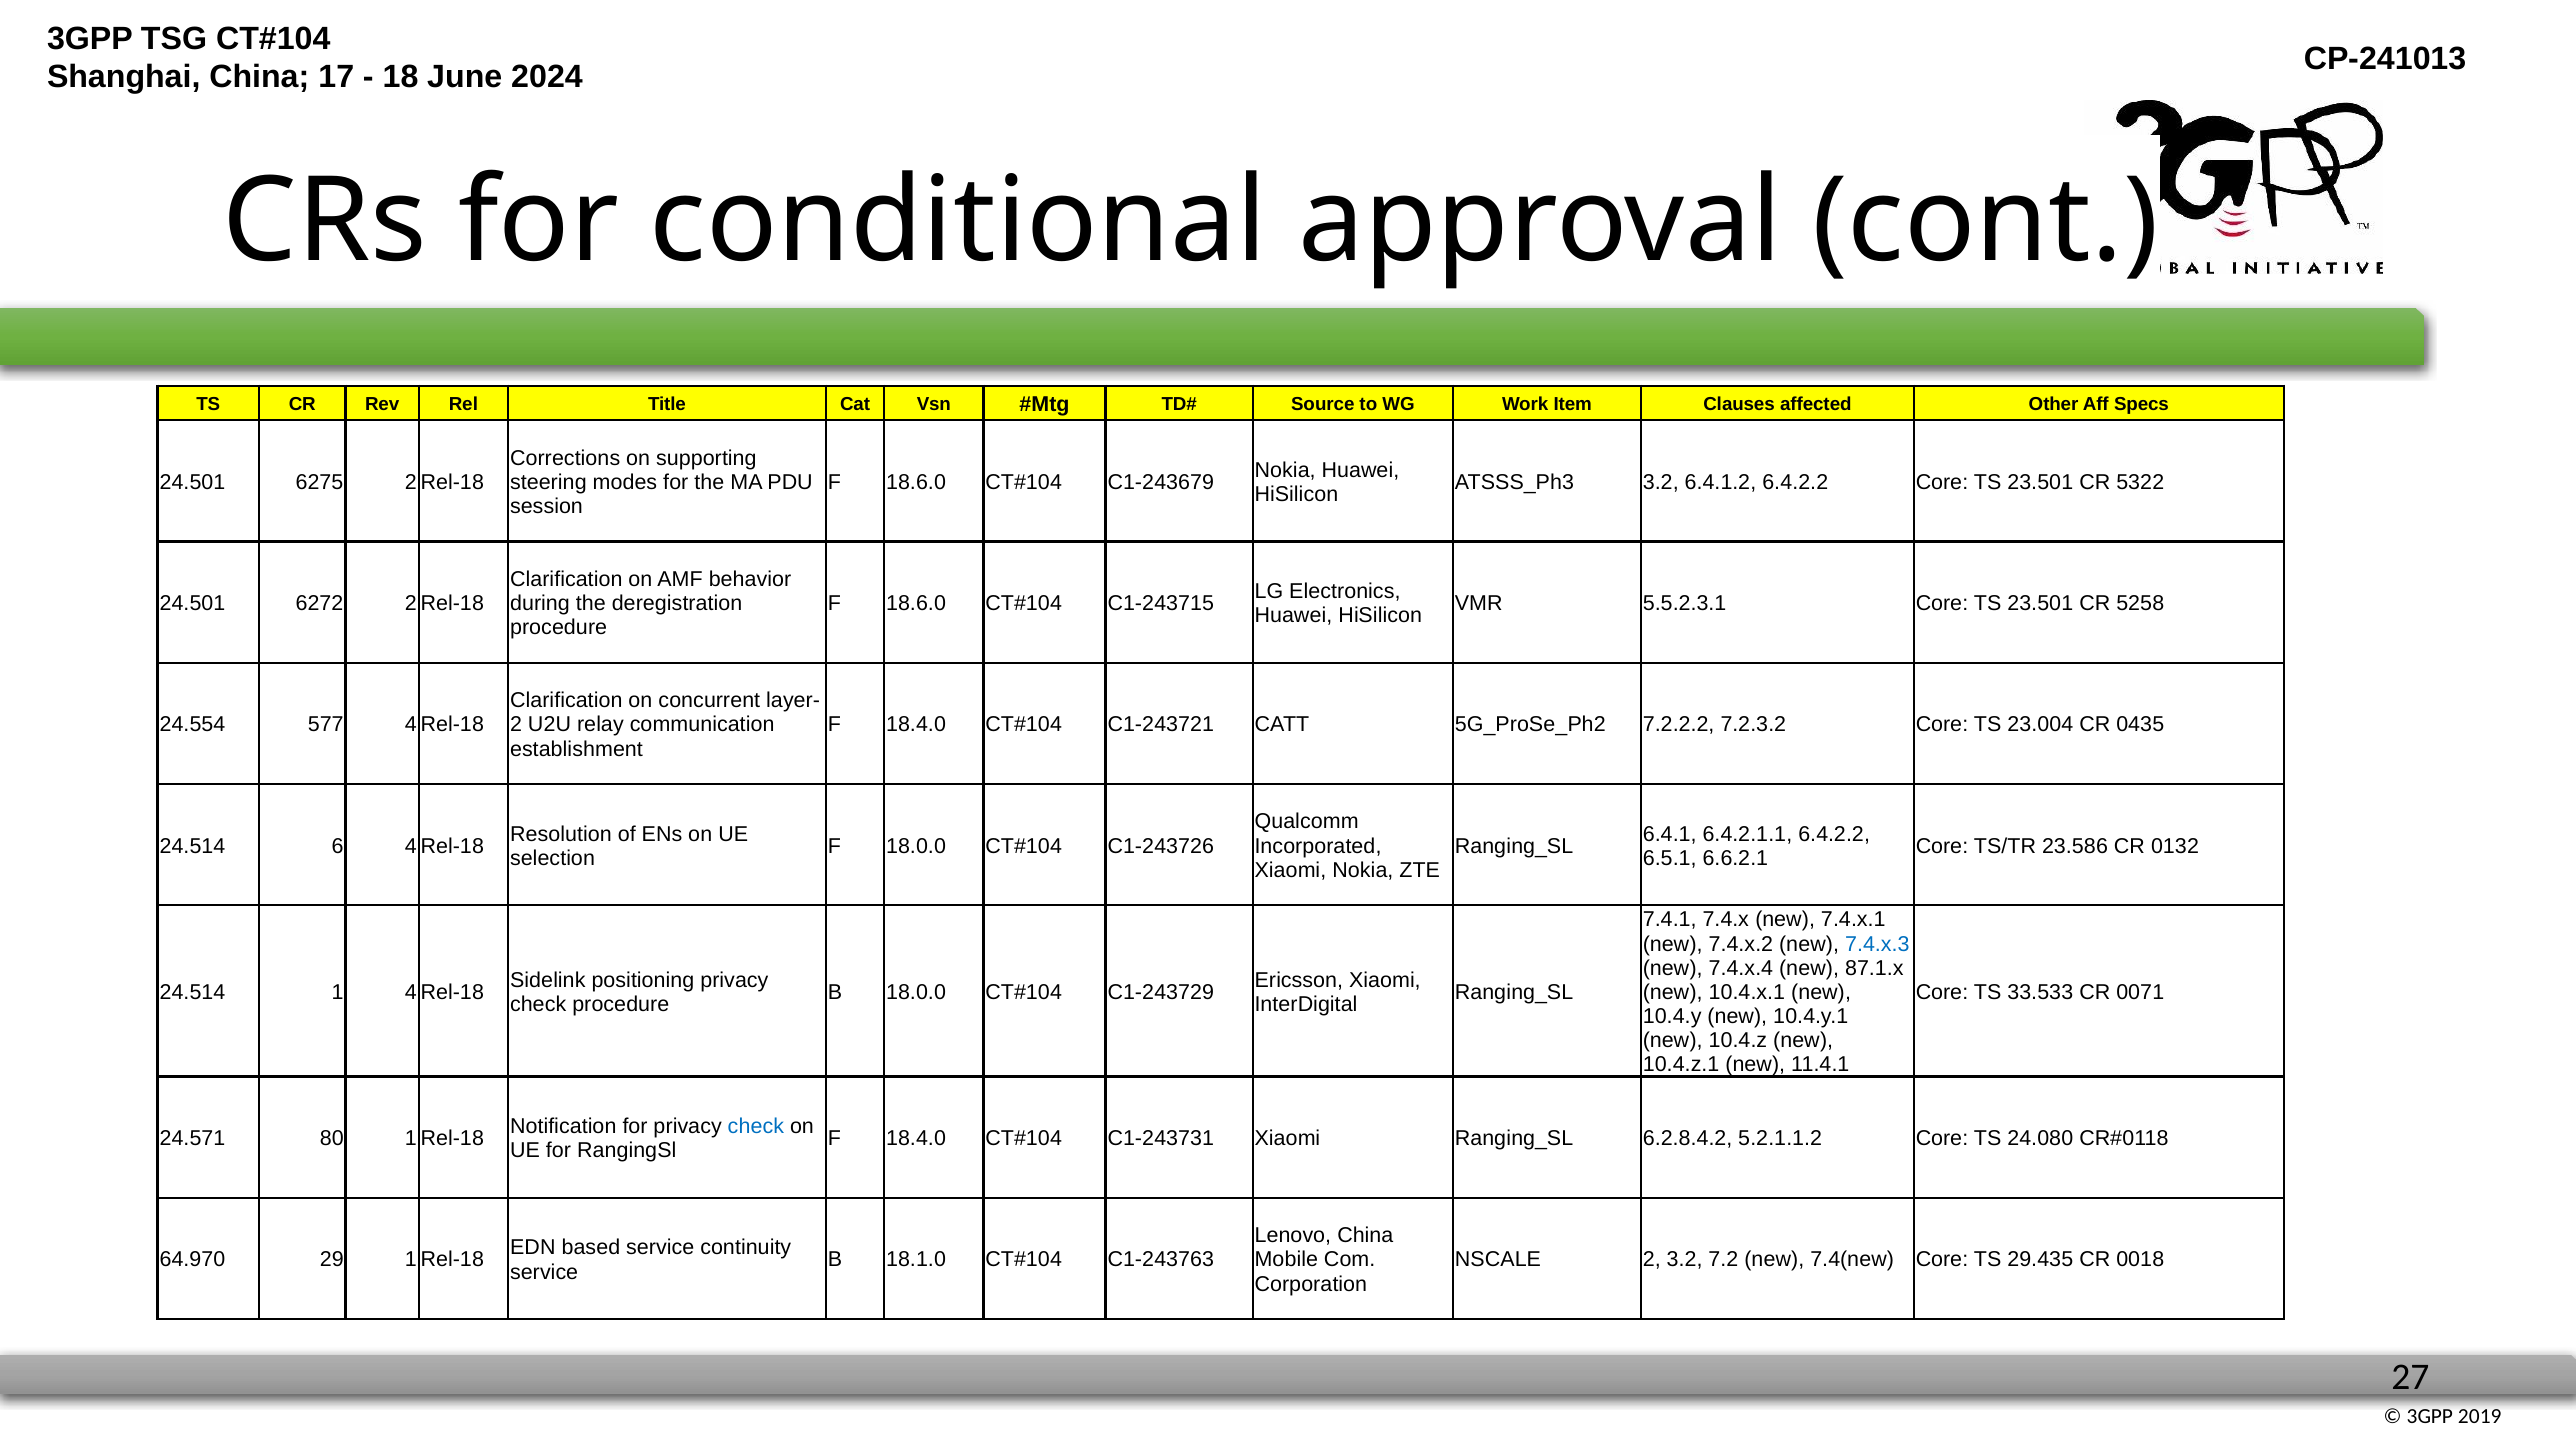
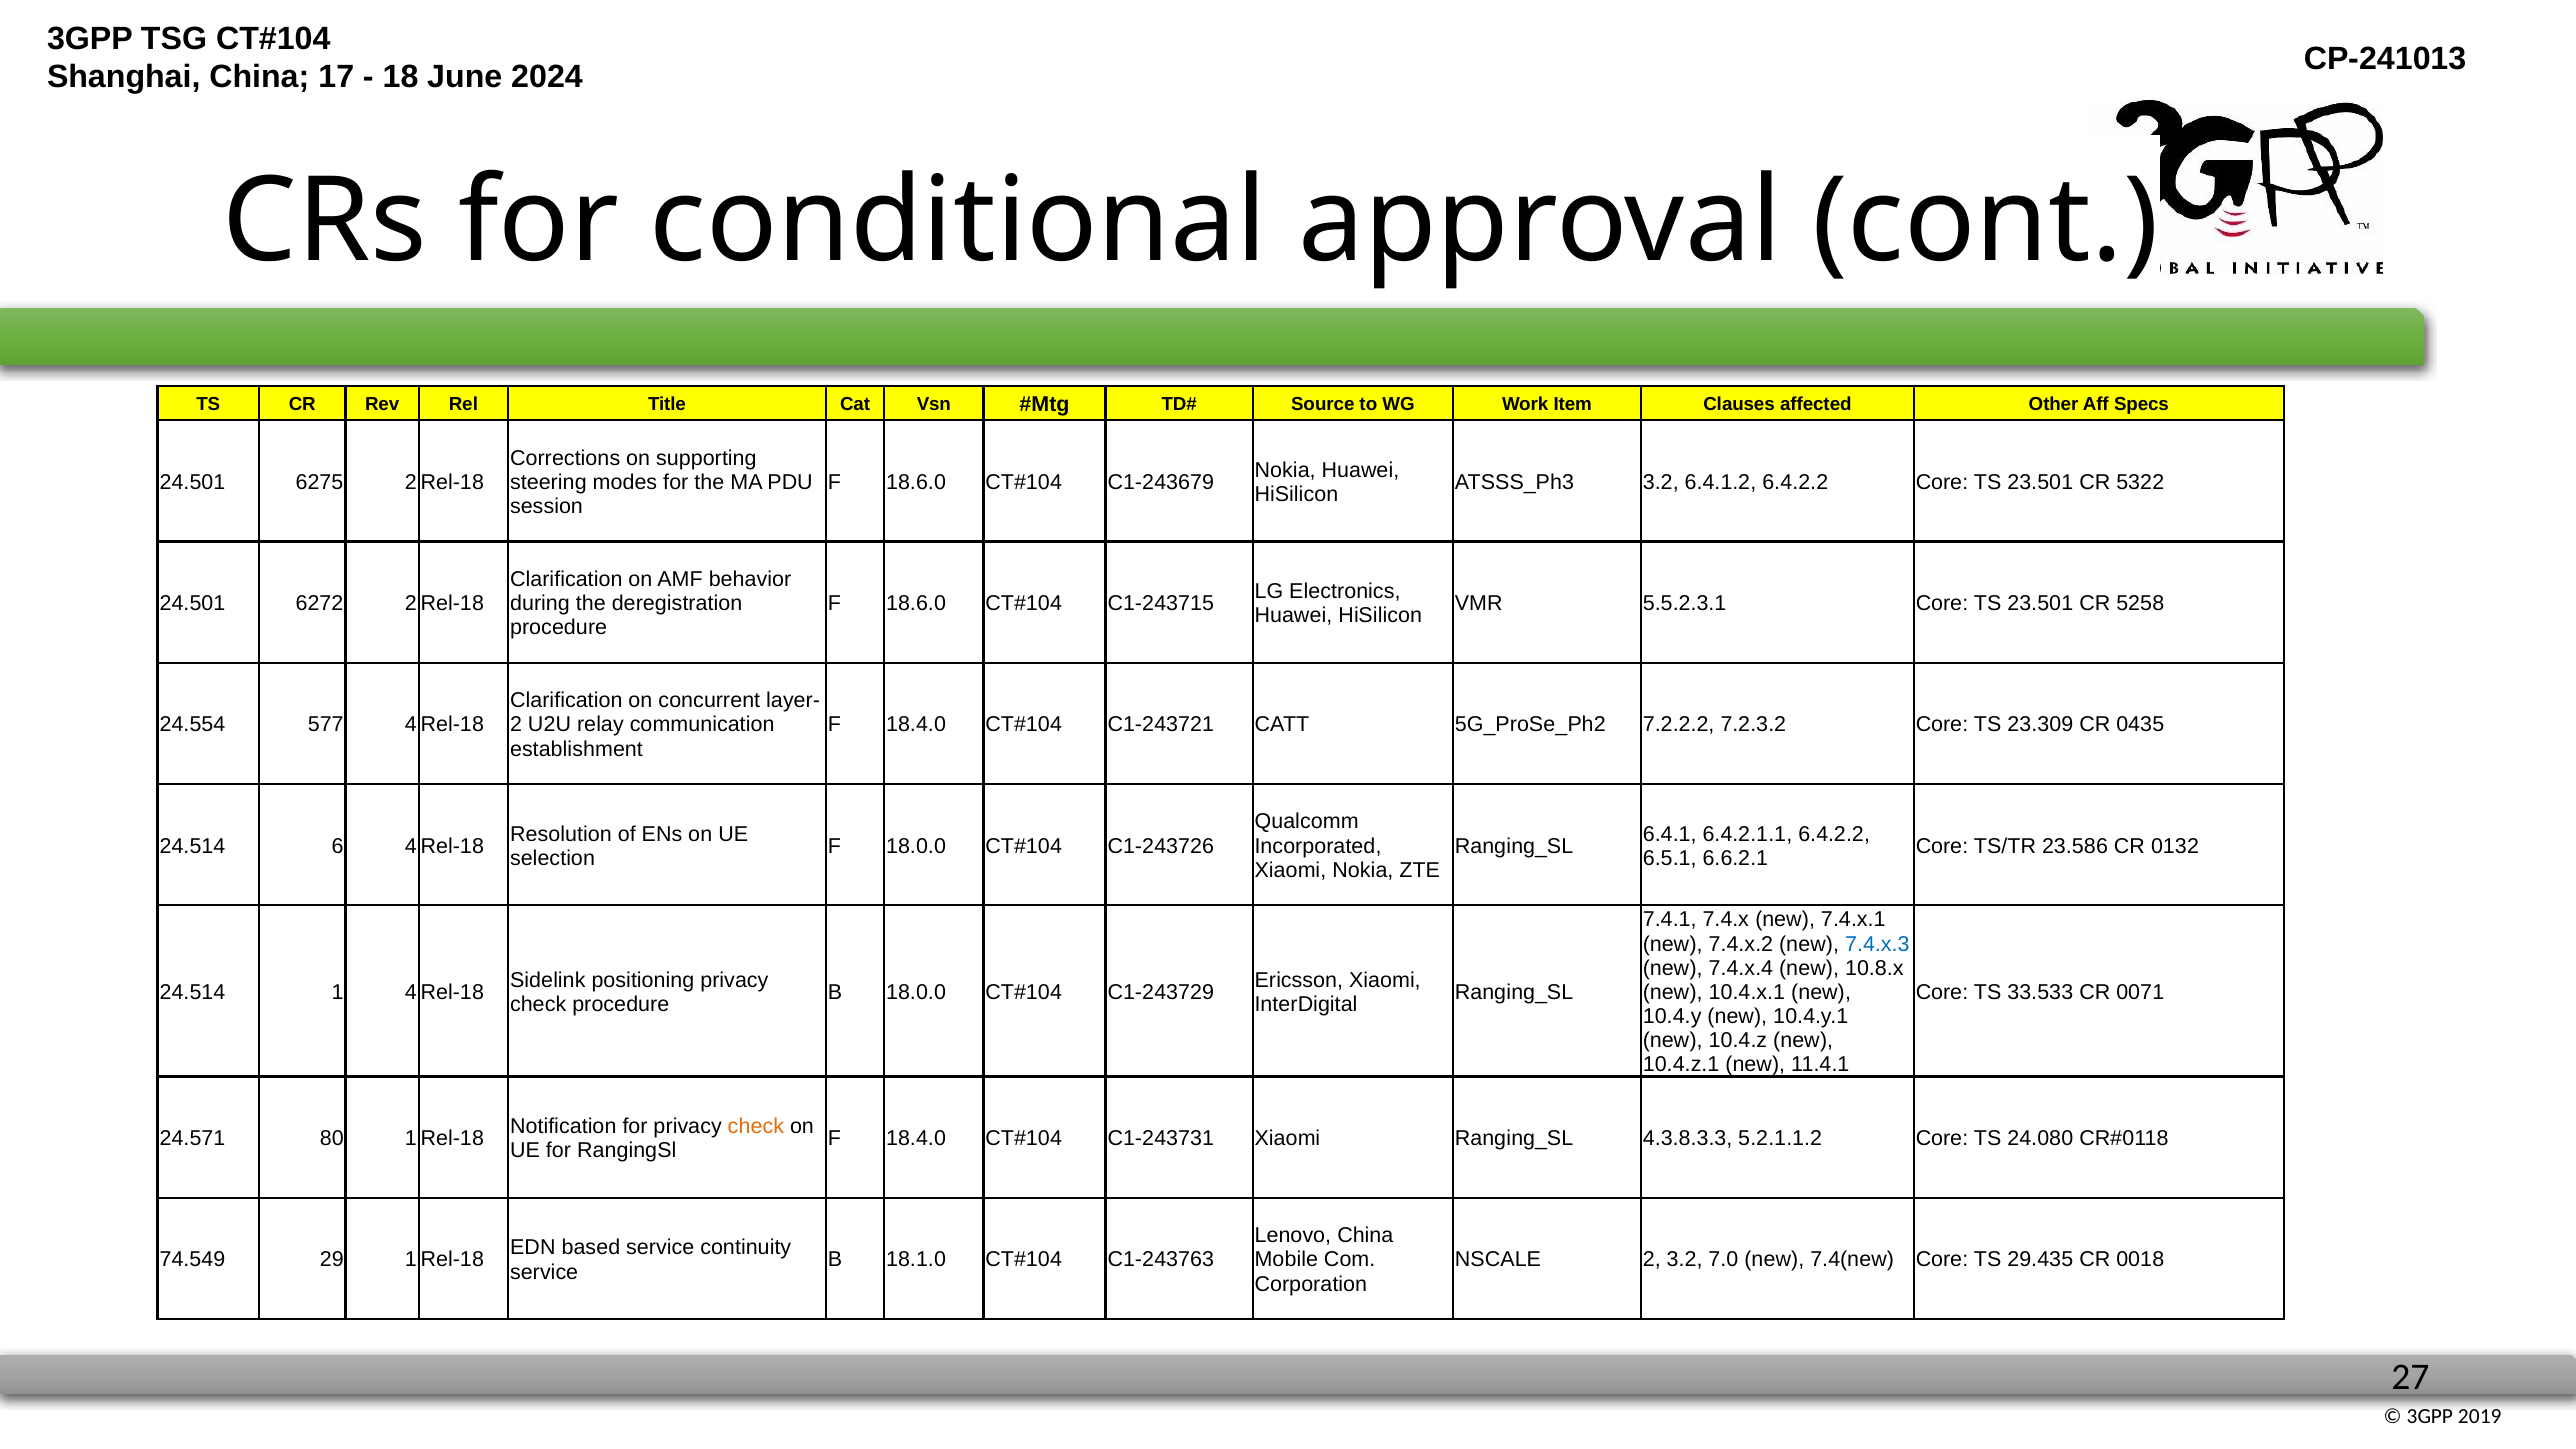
23.004: 23.004 -> 23.309
87.1.x: 87.1.x -> 10.8.x
check at (756, 1127) colour: blue -> orange
6.2.8.4.2: 6.2.8.4.2 -> 4.3.8.3.3
64.970: 64.970 -> 74.549
7.2: 7.2 -> 7.0
